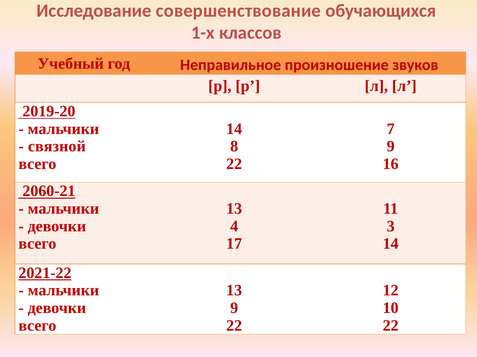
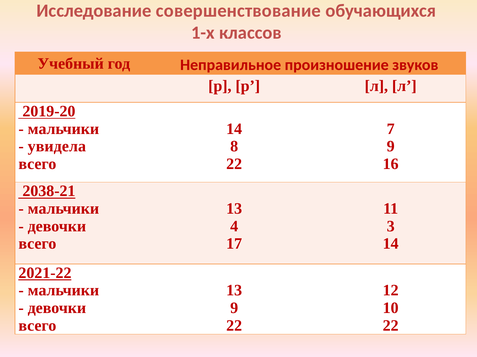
связной: связной -> увидела
2060-21: 2060-21 -> 2038-21
